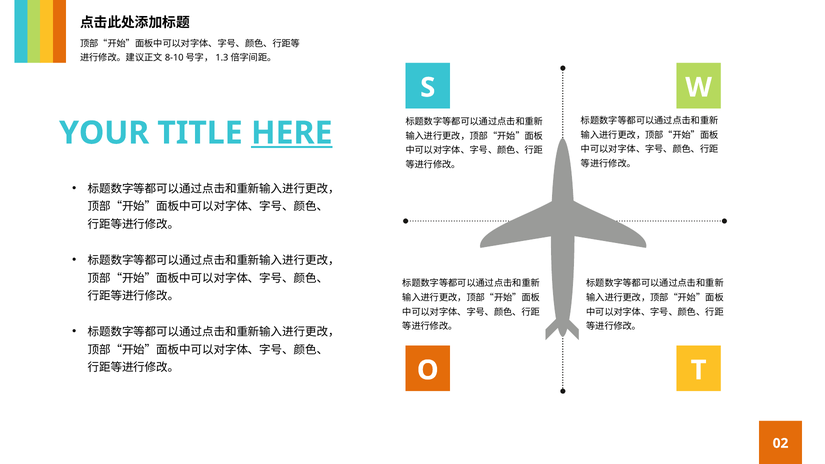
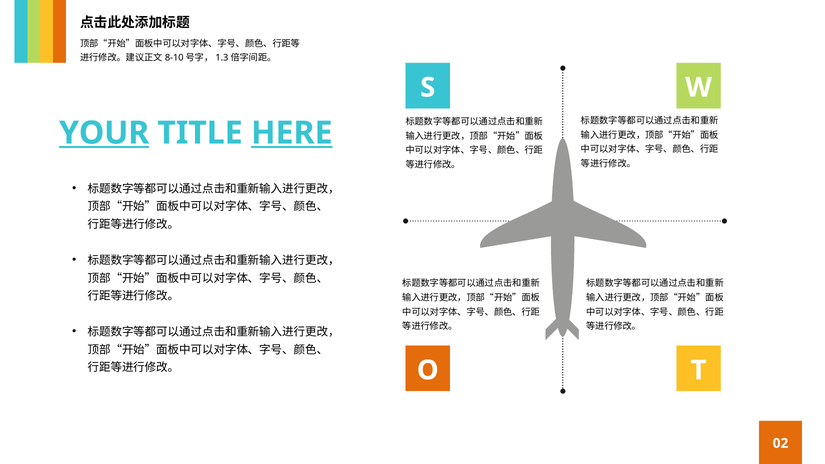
YOUR underline: none -> present
